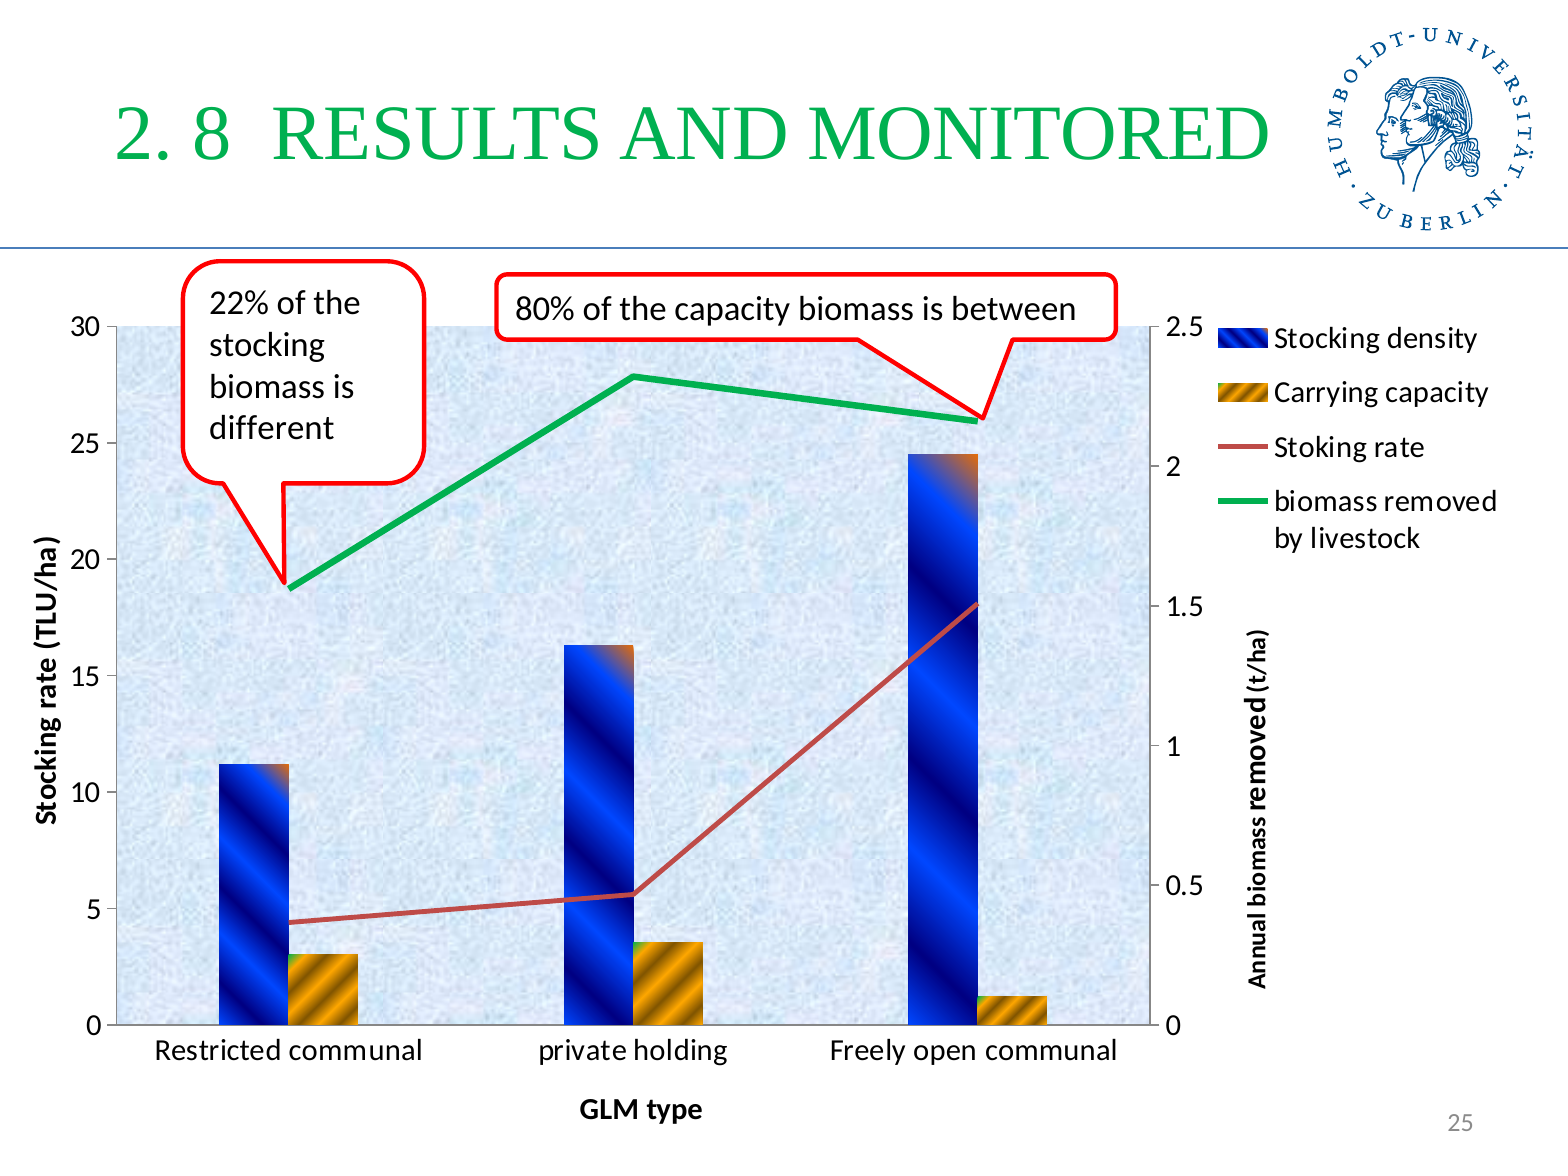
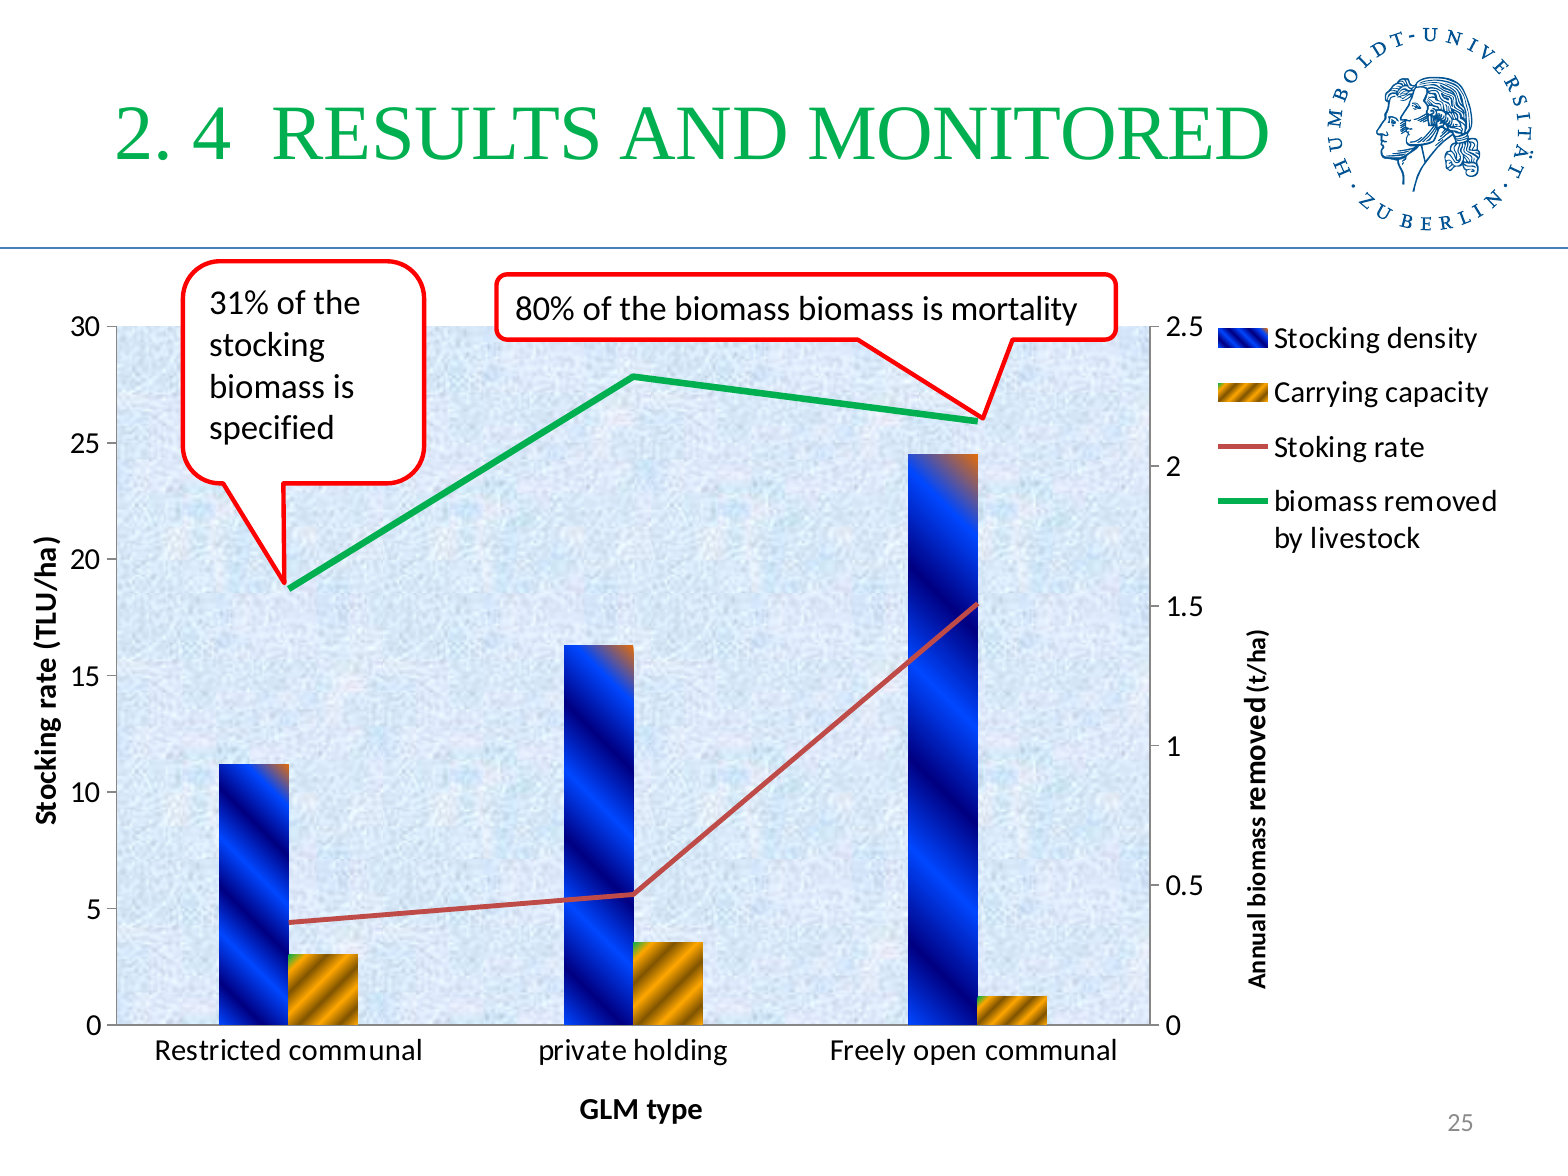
8: 8 -> 4
22%: 22% -> 31%
the capacity: capacity -> biomass
between: between -> mortality
different: different -> specified
